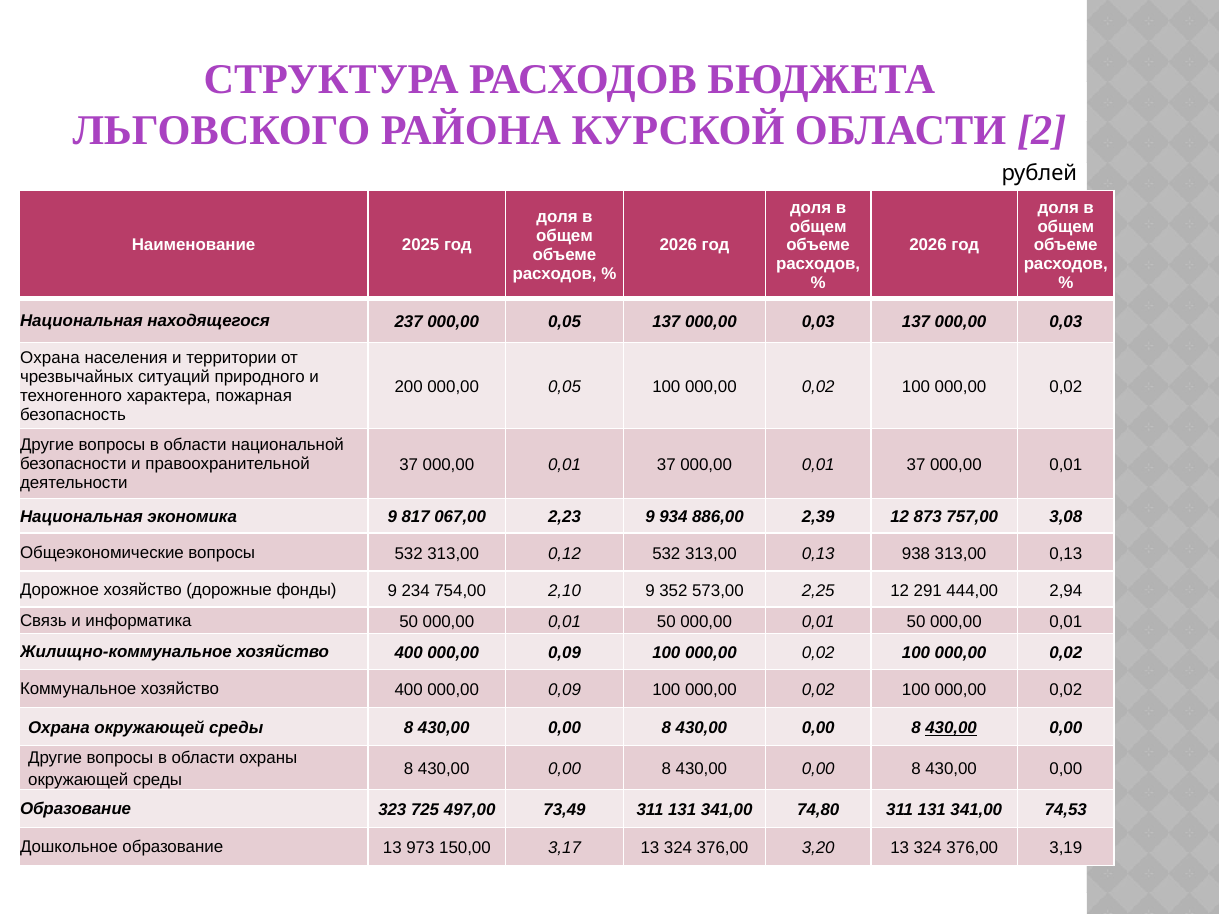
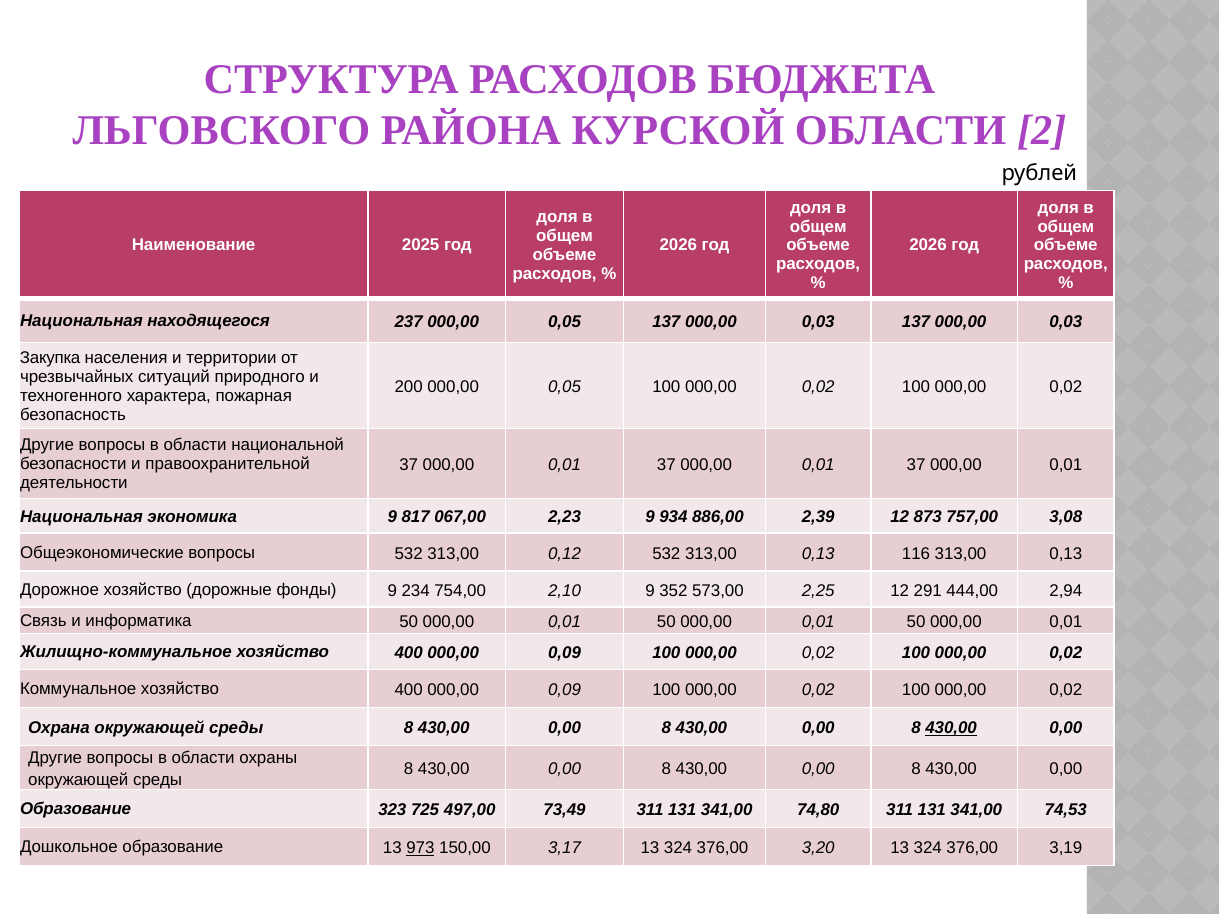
Охрана at (50, 358): Охрана -> Закупка
938: 938 -> 116
973 underline: none -> present
